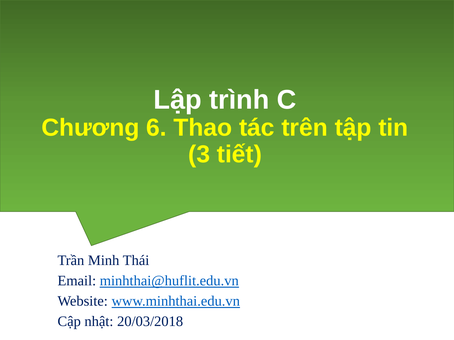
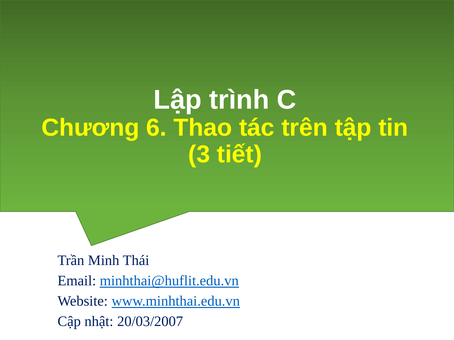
20/03/2018: 20/03/2018 -> 20/03/2007
